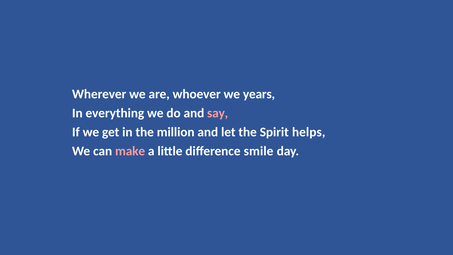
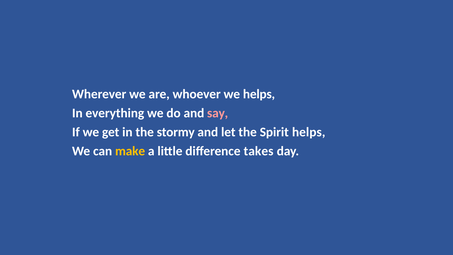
we years: years -> helps
million: million -> stormy
make colour: pink -> yellow
smile: smile -> takes
